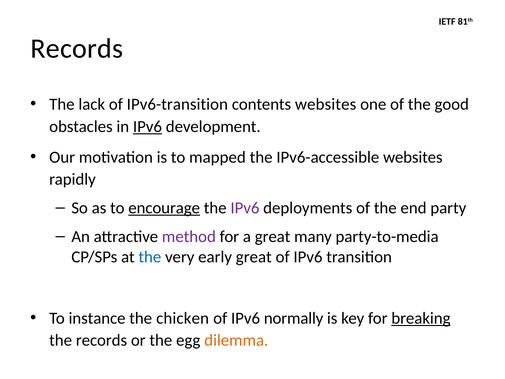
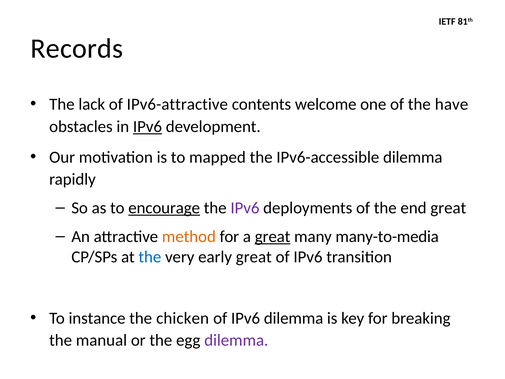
IPv6-transition: IPv6-transition -> IPv6-attractive
contents websites: websites -> welcome
good: good -> have
IPv6-accessible websites: websites -> dilemma
end party: party -> great
method colour: purple -> orange
great at (273, 237) underline: none -> present
party-to-media: party-to-media -> many-to-media
IPv6 normally: normally -> dilemma
breaking underline: present -> none
the records: records -> manual
dilemma at (236, 340) colour: orange -> purple
